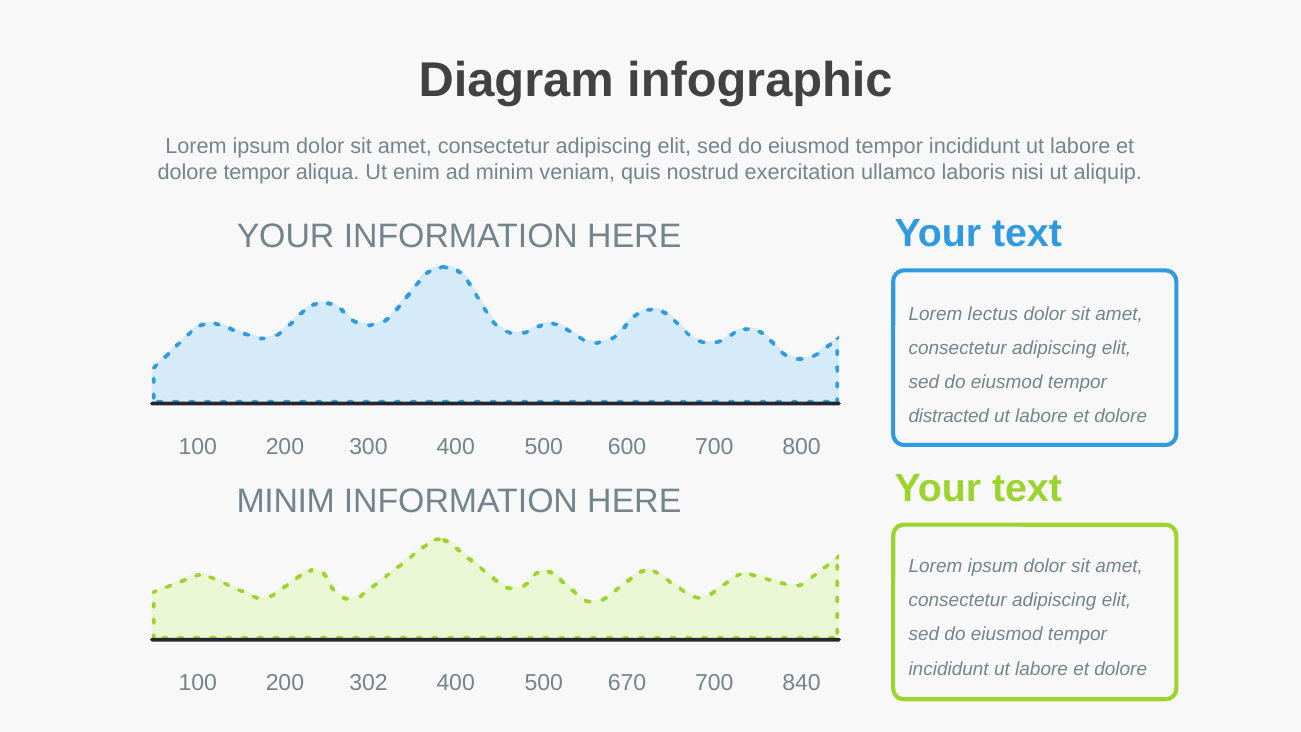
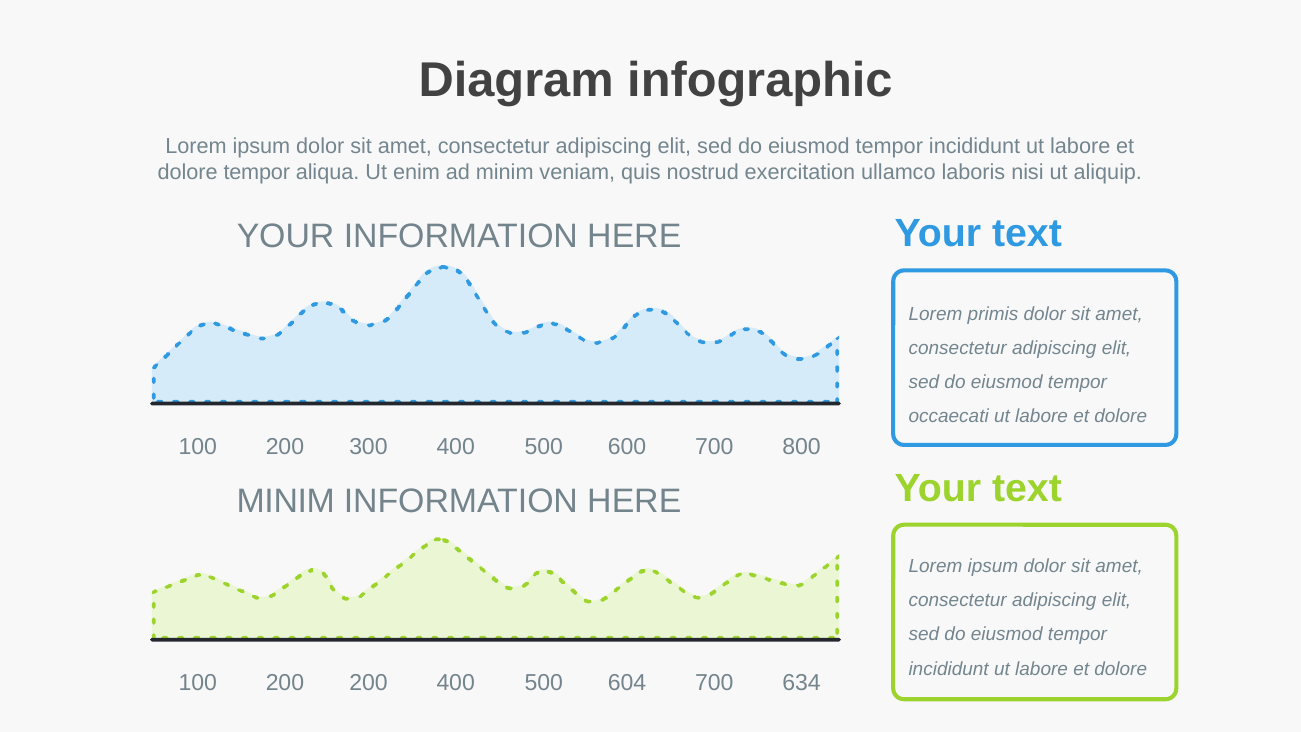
lectus: lectus -> primis
distracted: distracted -> occaecati
200 302: 302 -> 200
670: 670 -> 604
840: 840 -> 634
